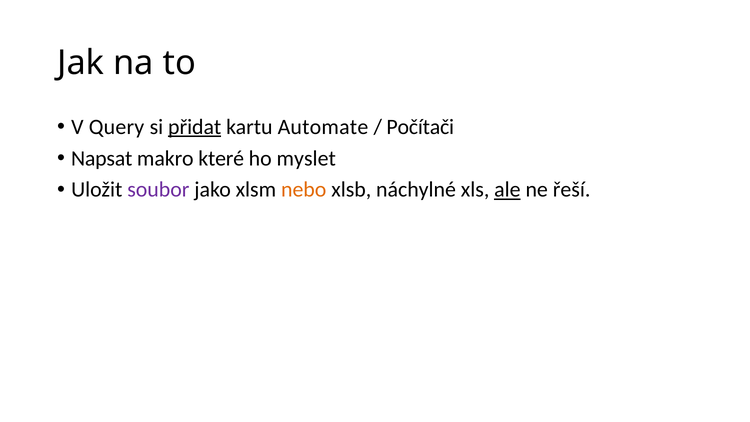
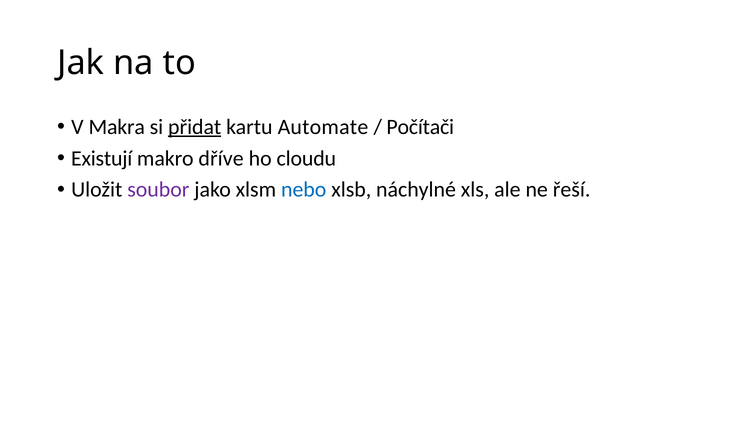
Query: Query -> Makra
Napsat: Napsat -> Existují
které: které -> dříve
myslet: myslet -> cloudu
nebo colour: orange -> blue
ale underline: present -> none
